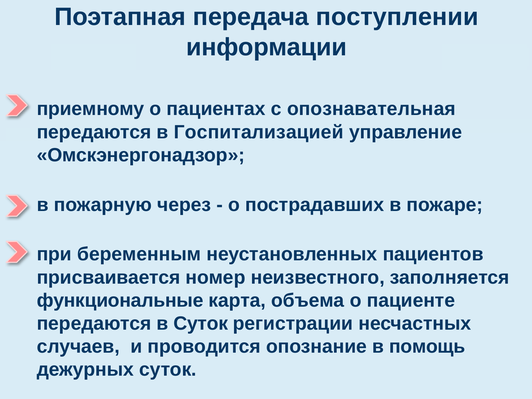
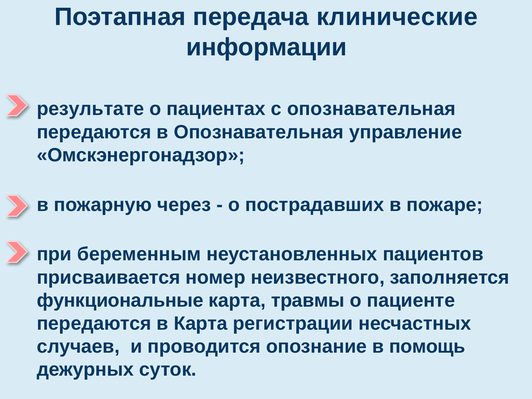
поступлении: поступлении -> клинические
приемному: приемному -> результате
в Госпитализацией: Госпитализацией -> Опознавательная
объема: объема -> травмы
в Суток: Суток -> Карта
